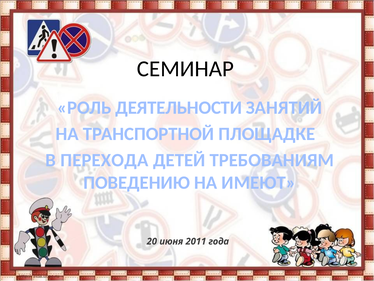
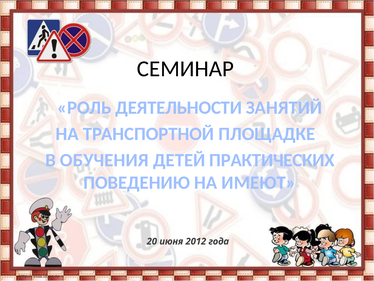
ПЕРЕХОДА: ПЕРЕХОДА -> ОБУЧЕНИЯ
ТРЕБОВАНИЯМ: ТРЕБОВАНИЯМ -> ПРАКТИЧЕСКИХ
2011: 2011 -> 2012
